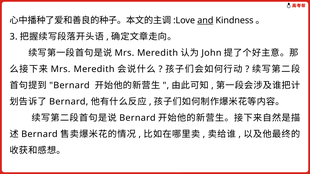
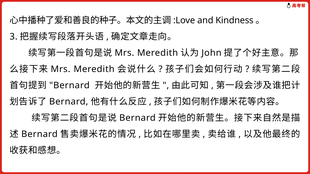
and underline: present -> none
